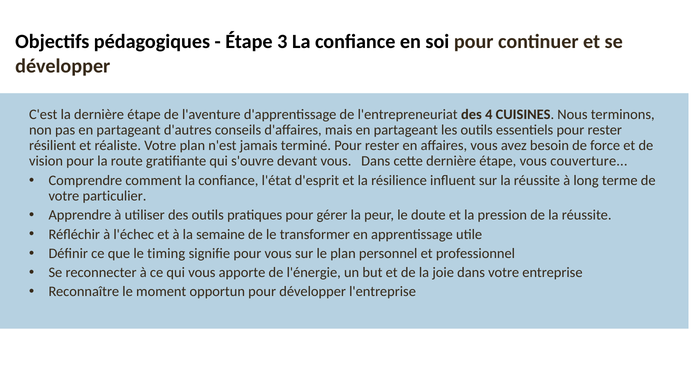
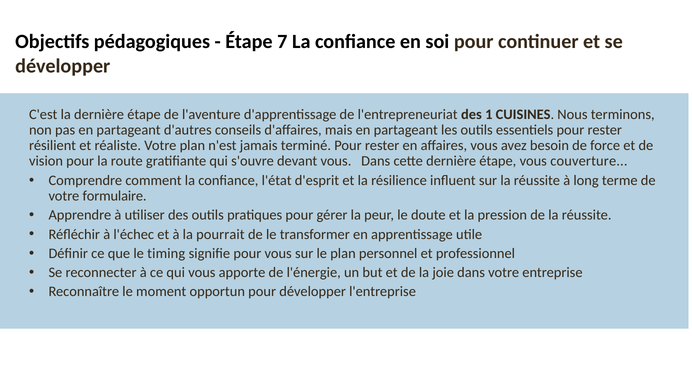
3: 3 -> 7
4: 4 -> 1
particulier: particulier -> formulaire
semaine: semaine -> pourrait
